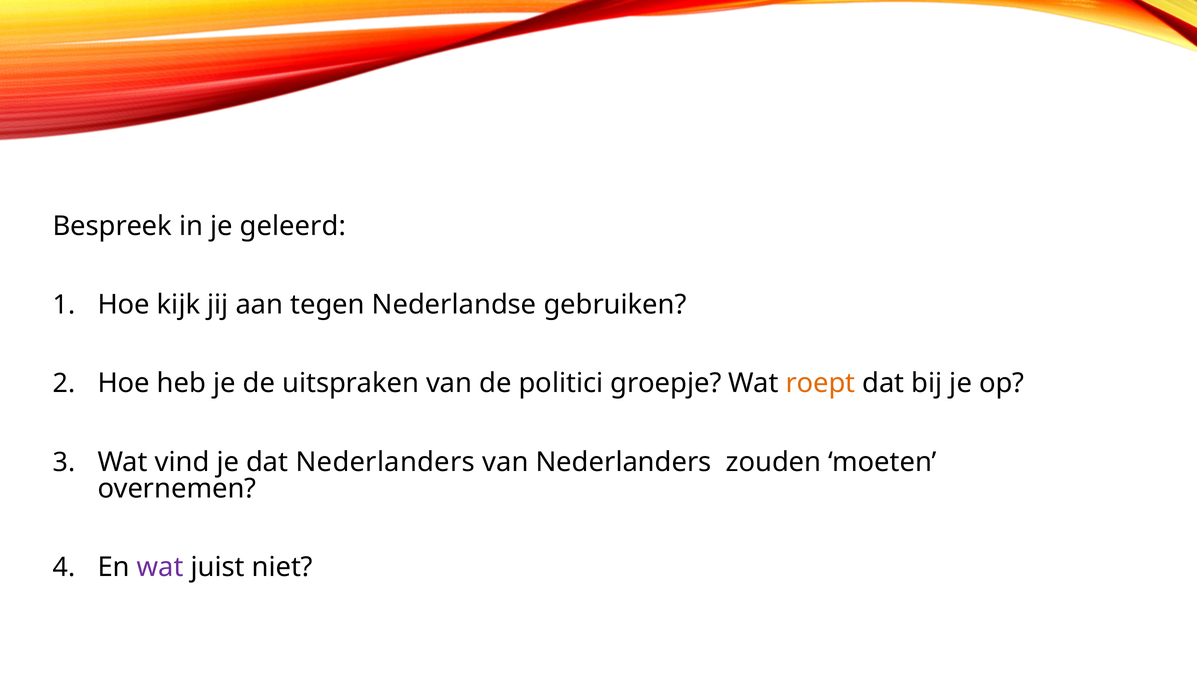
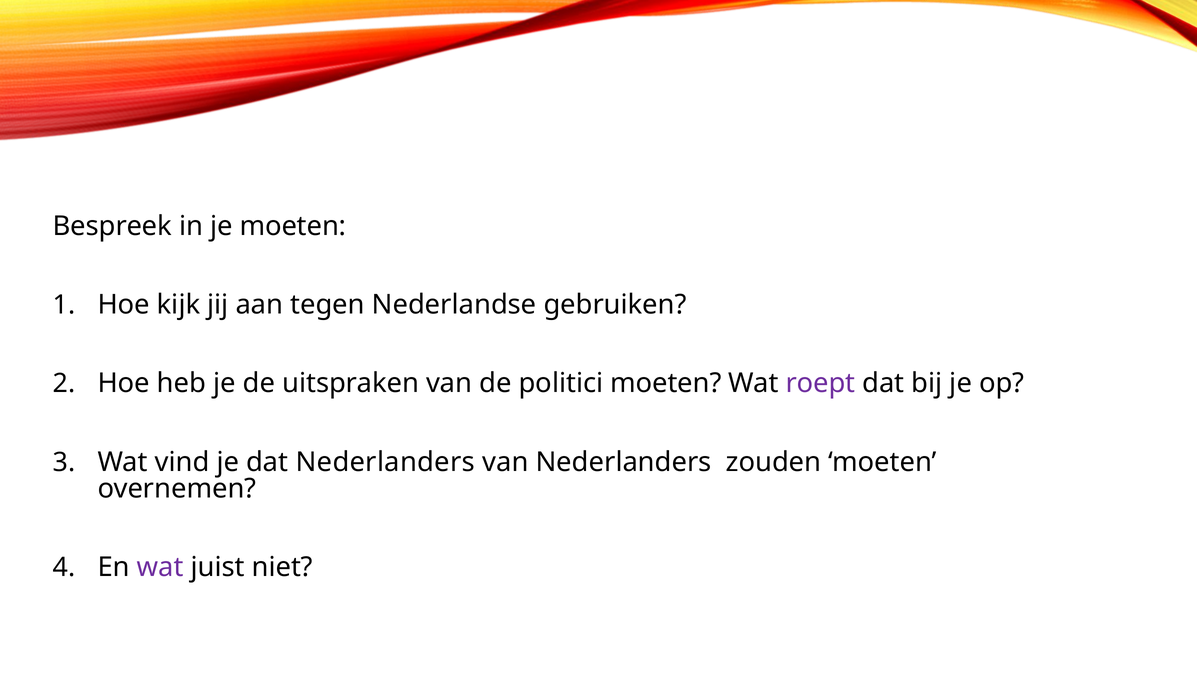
je geleerd: geleerd -> moeten
politici groepje: groepje -> moeten
roept colour: orange -> purple
